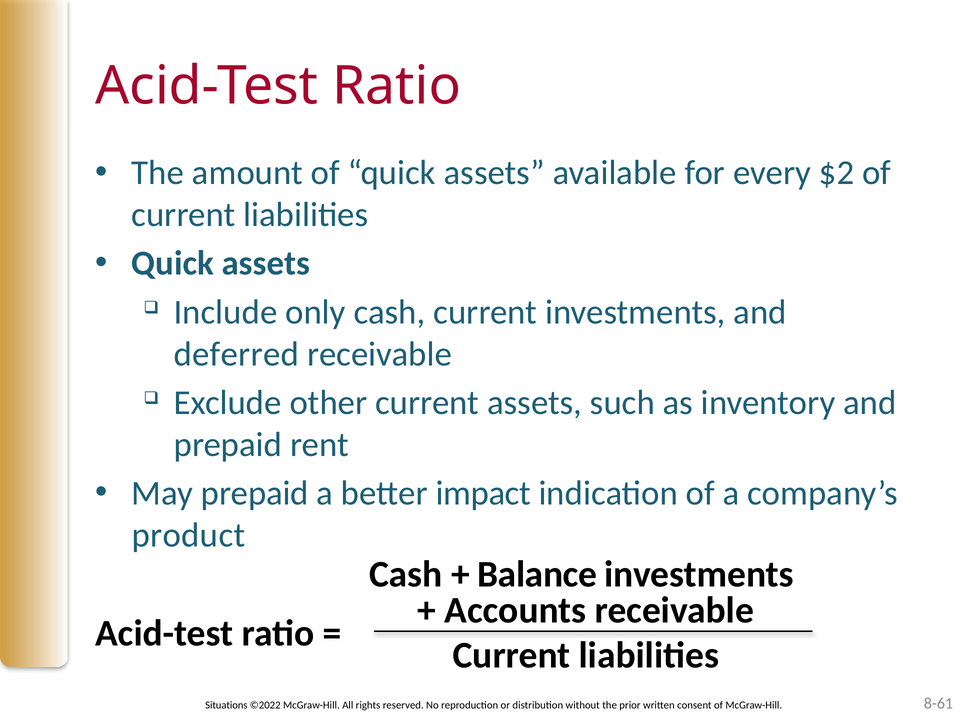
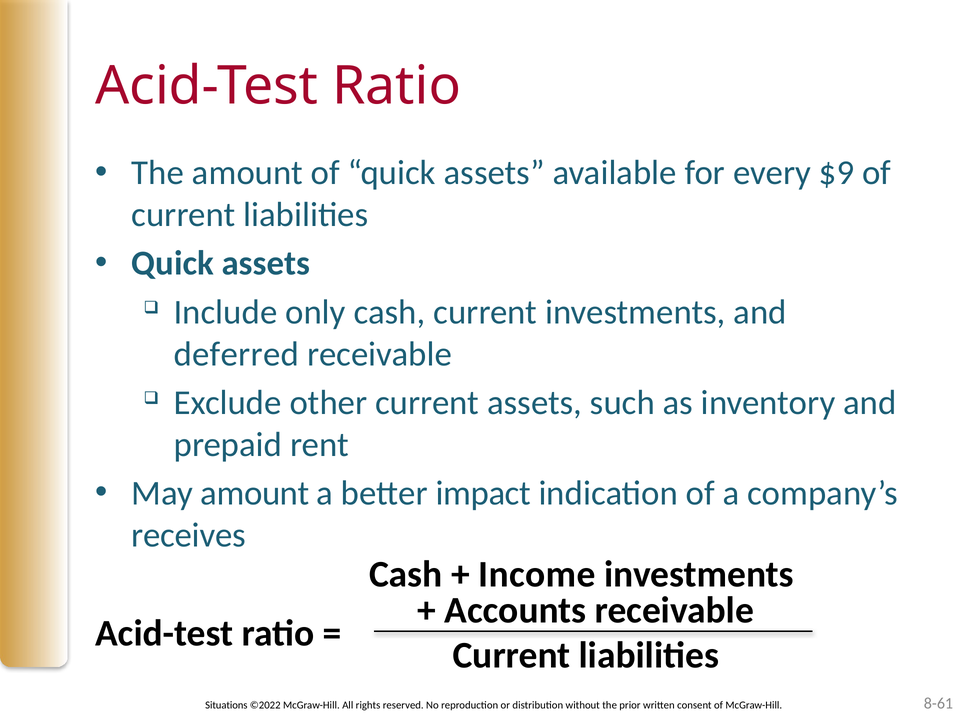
$2: $2 -> $9
May prepaid: prepaid -> amount
product: product -> receives
Balance: Balance -> Income
